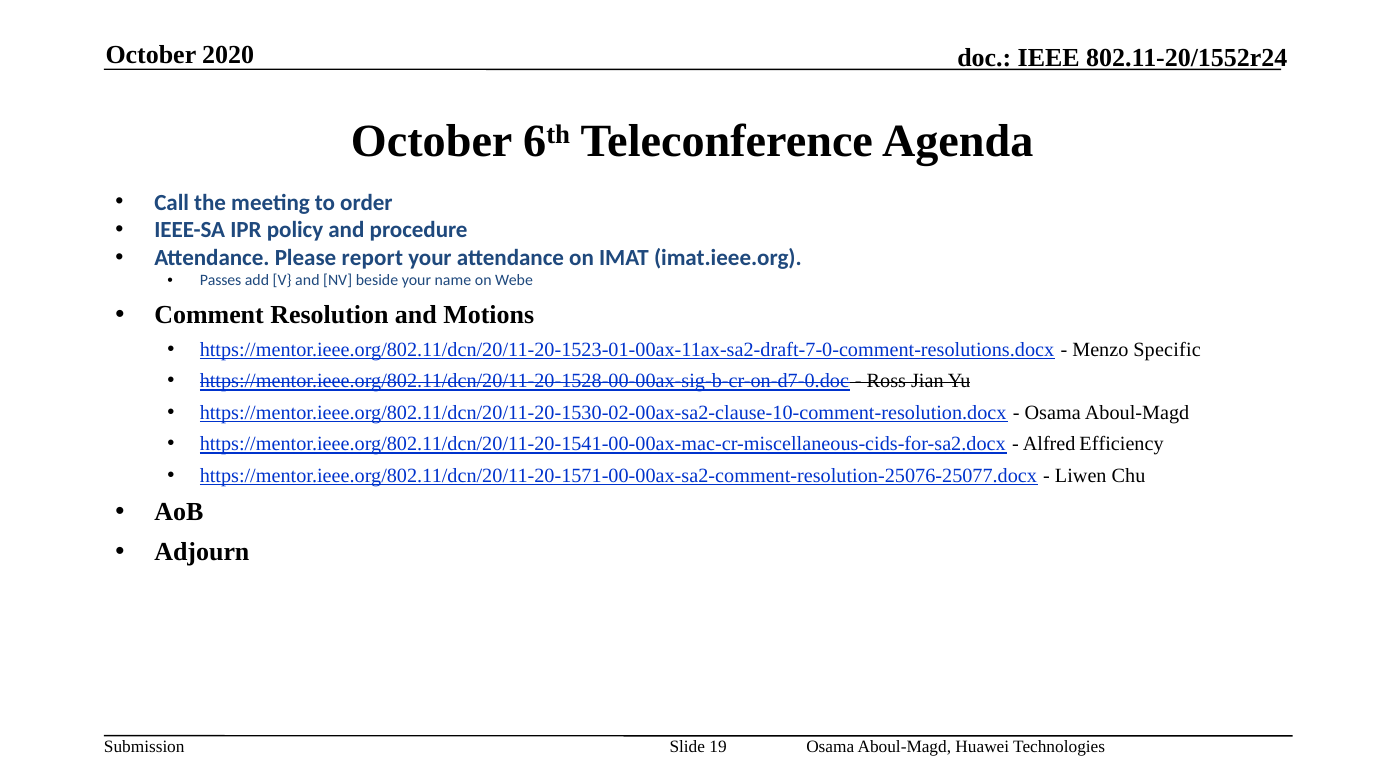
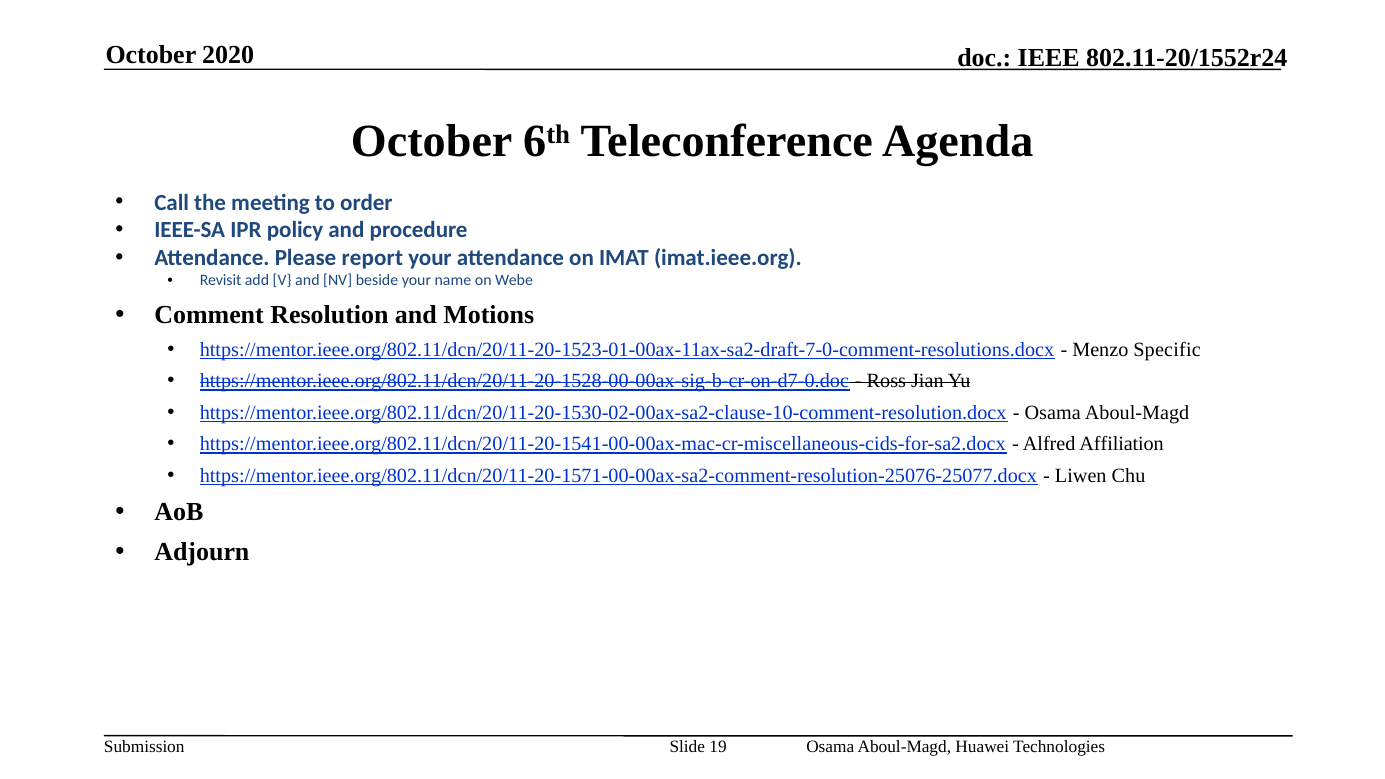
Passes: Passes -> Revisit
Efficiency: Efficiency -> Affiliation
